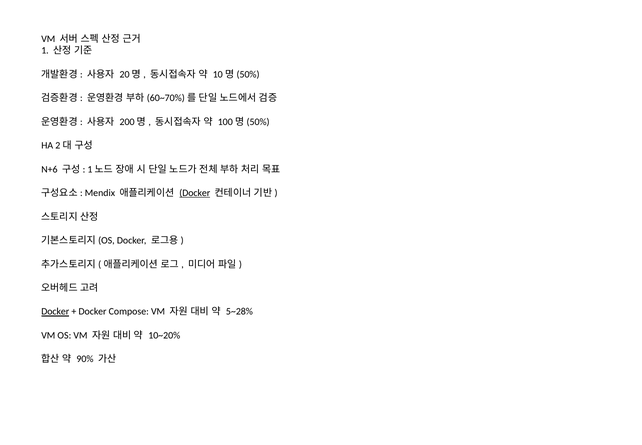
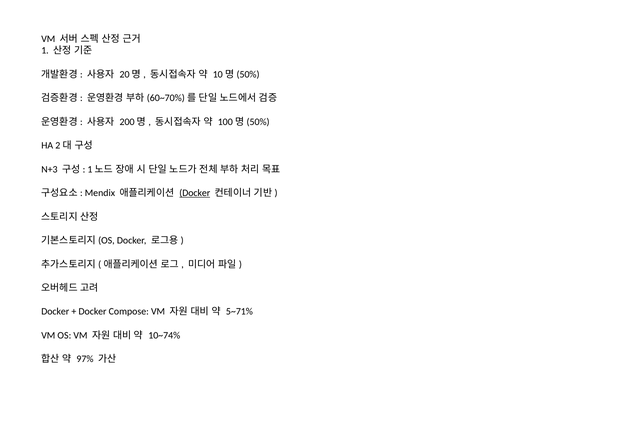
N+6: N+6 -> N+3
Docker at (55, 311) underline: present -> none
5~28%: 5~28% -> 5~71%
10~20%: 10~20% -> 10~74%
90%: 90% -> 97%
